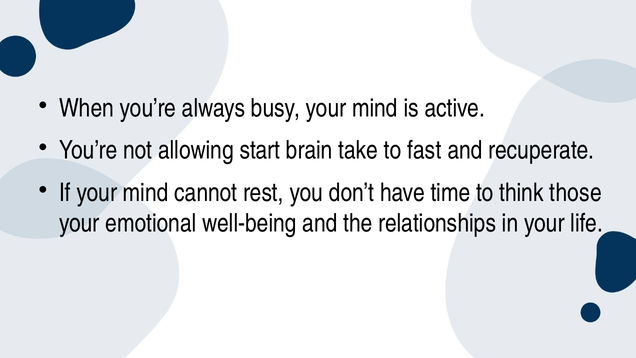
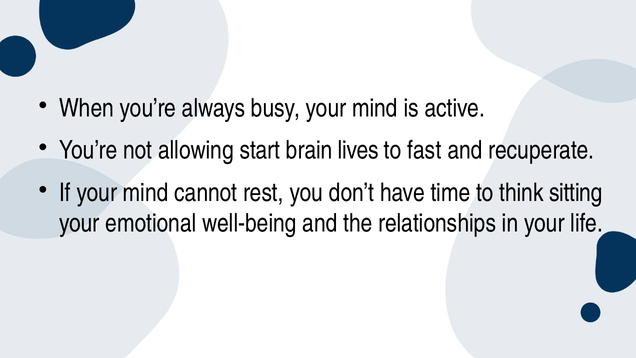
take: take -> lives
those: those -> sitting
